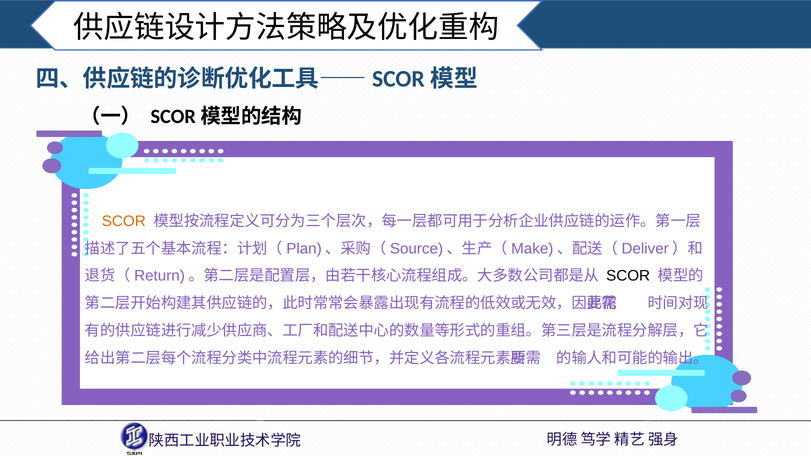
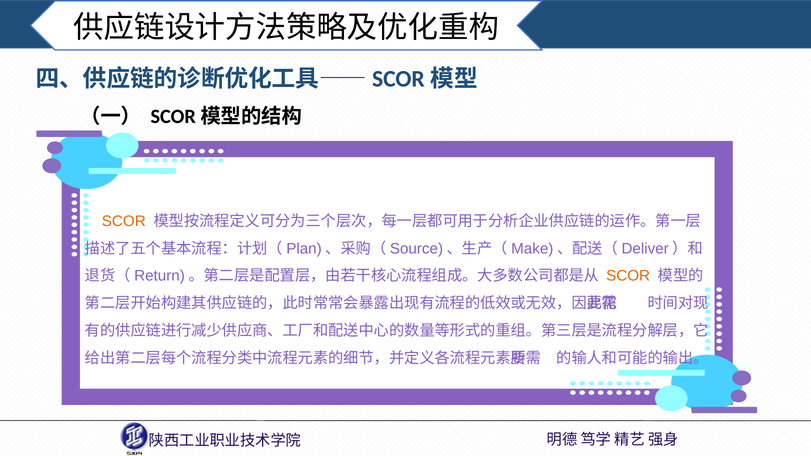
SCOR at (628, 276) colour: black -> orange
